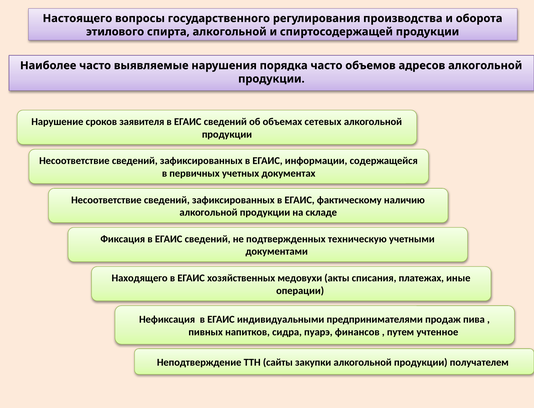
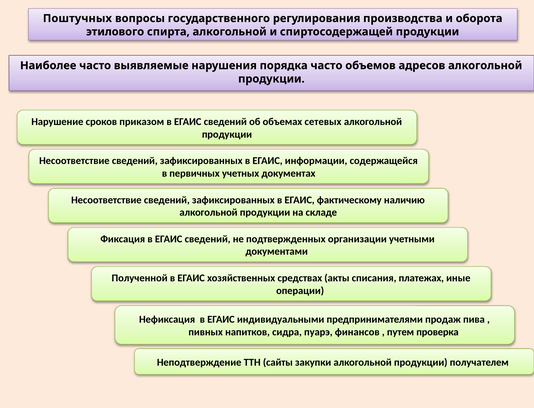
Настоящего: Настоящего -> Поштучных
заявителя: заявителя -> приказом
техническую: техническую -> организации
Находящего: Находящего -> Полученной
медовухи: медовухи -> средствах
учтенное: учтенное -> проверка
